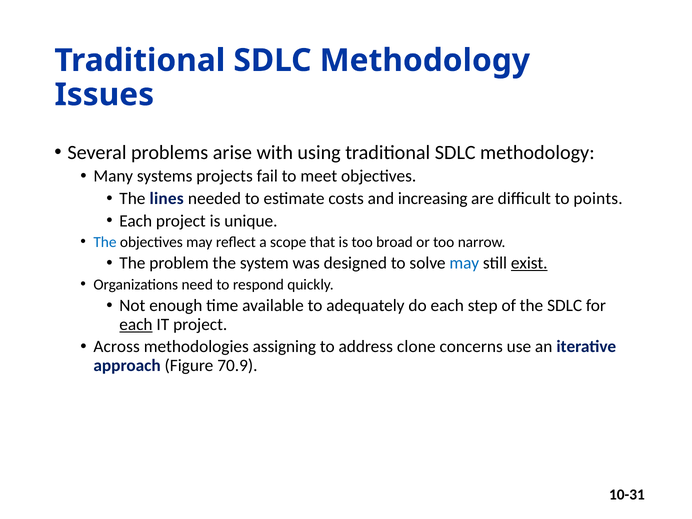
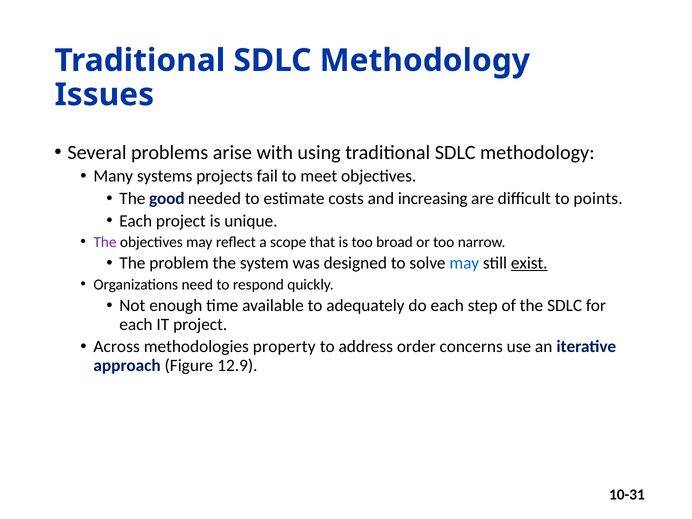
lines: lines -> good
The at (105, 242) colour: blue -> purple
each at (136, 324) underline: present -> none
assigning: assigning -> property
clone: clone -> order
70.9: 70.9 -> 12.9
